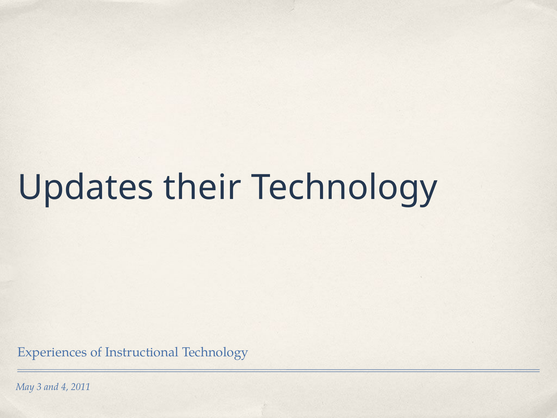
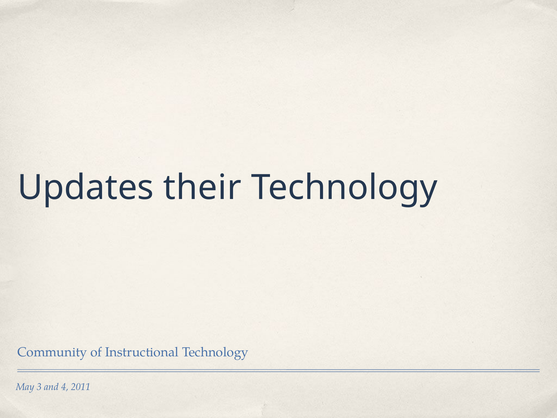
Experiences: Experiences -> Community
